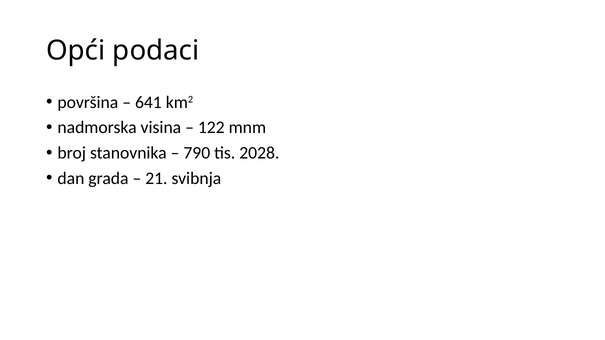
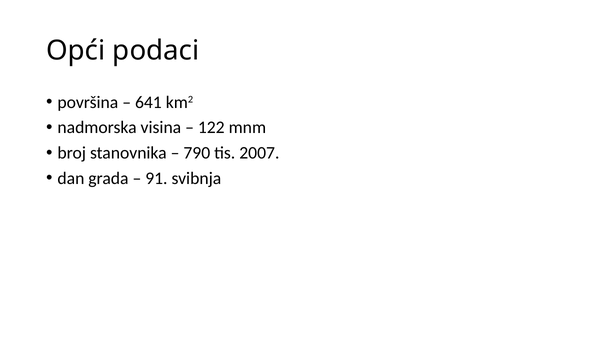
2028: 2028 -> 2007
21: 21 -> 91
